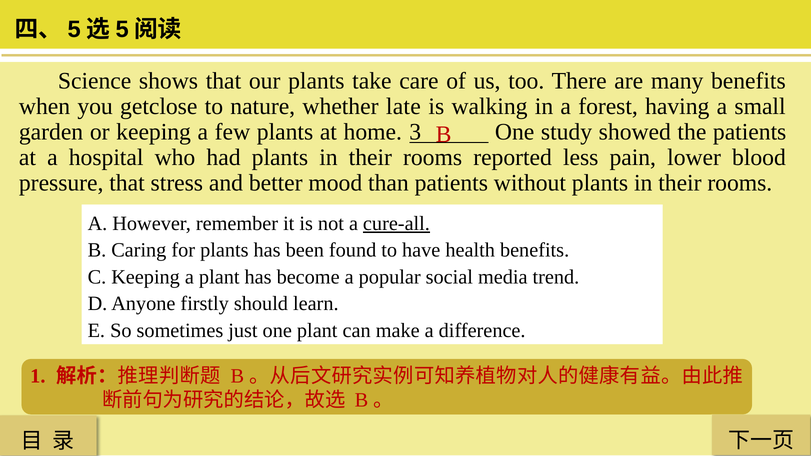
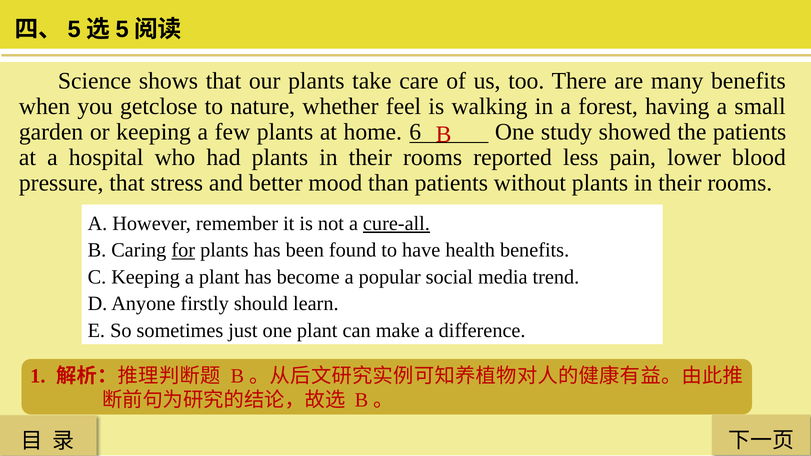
late: late -> feel
3: 3 -> 6
for underline: none -> present
